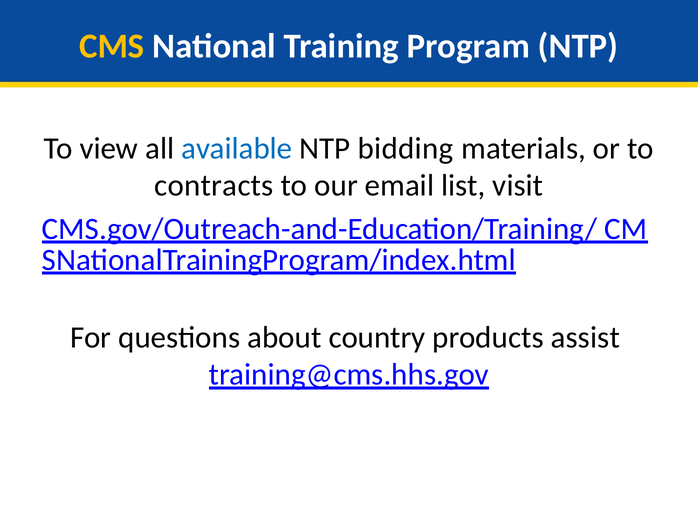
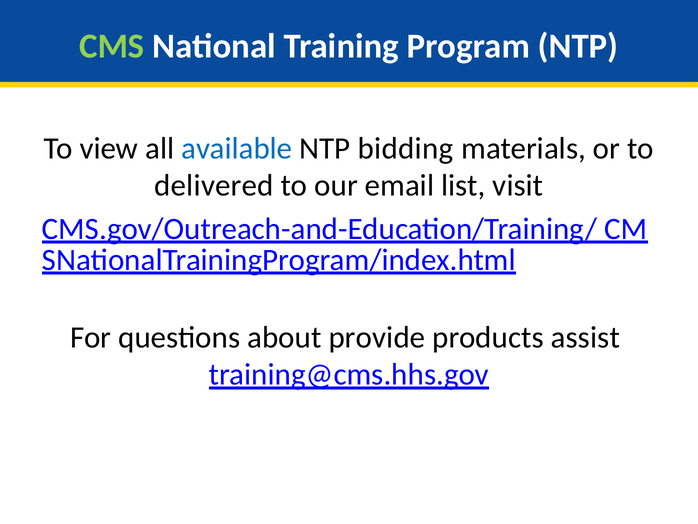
CMS colour: yellow -> light green
contracts: contracts -> delivered
country: country -> provide
